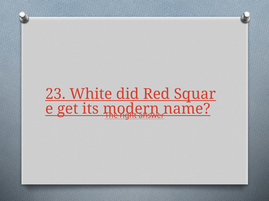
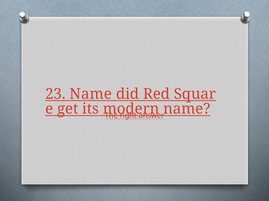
23 White: White -> Name
